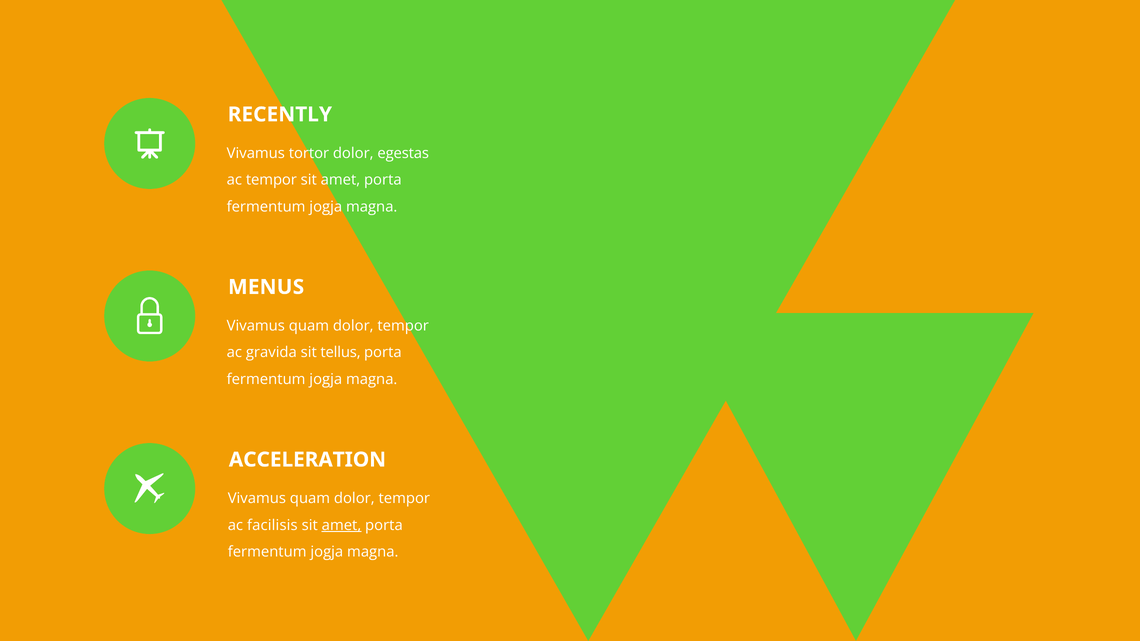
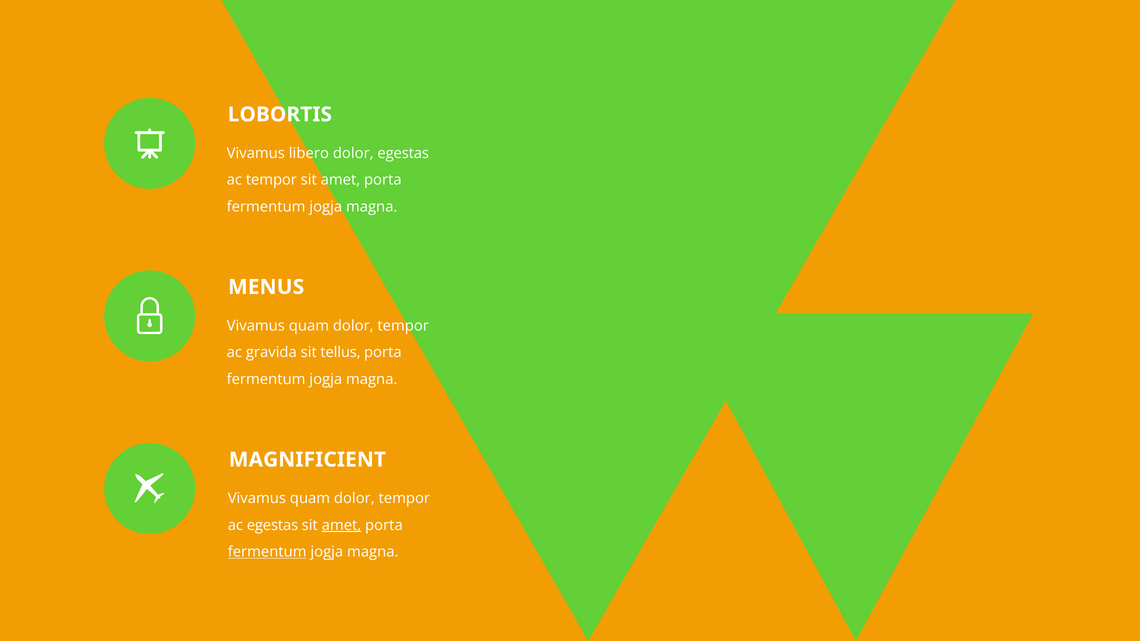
RECENTLY: RECENTLY -> LOBORTIS
tortor: tortor -> libero
ACCELERATION: ACCELERATION -> MAGNIFICIENT
ac facilisis: facilisis -> egestas
fermentum at (267, 552) underline: none -> present
